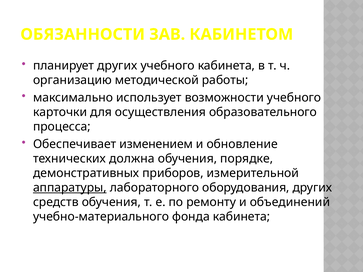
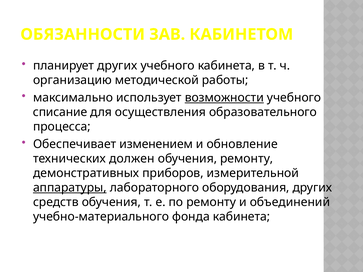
возможности underline: none -> present
карточки: карточки -> списание
должна: должна -> должен
обучения порядке: порядке -> ремонту
